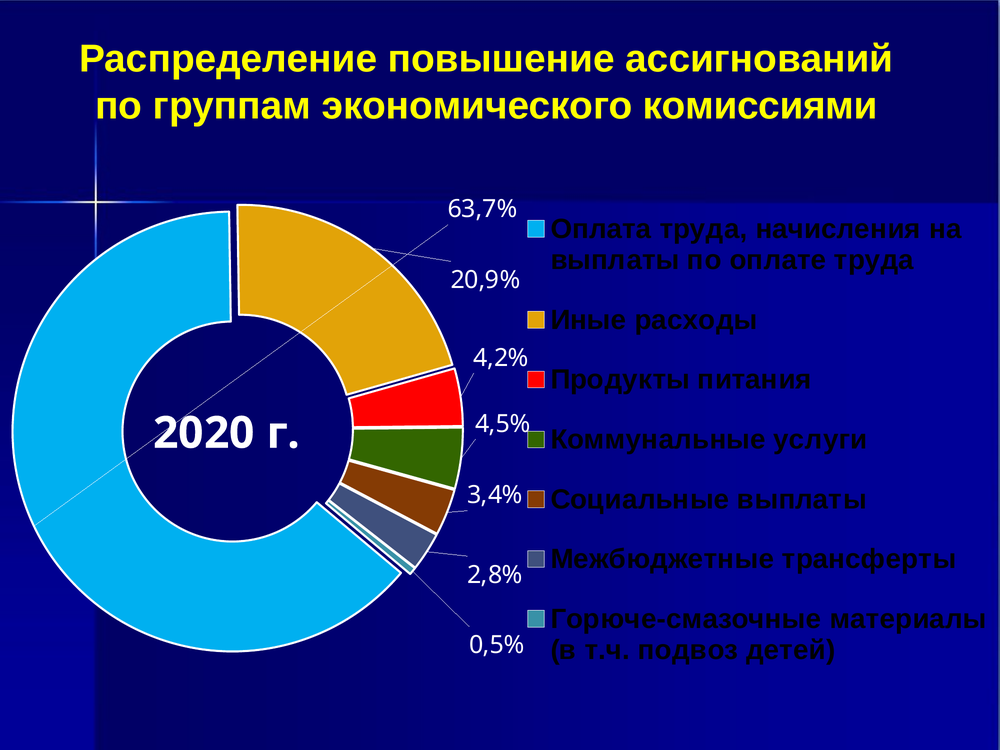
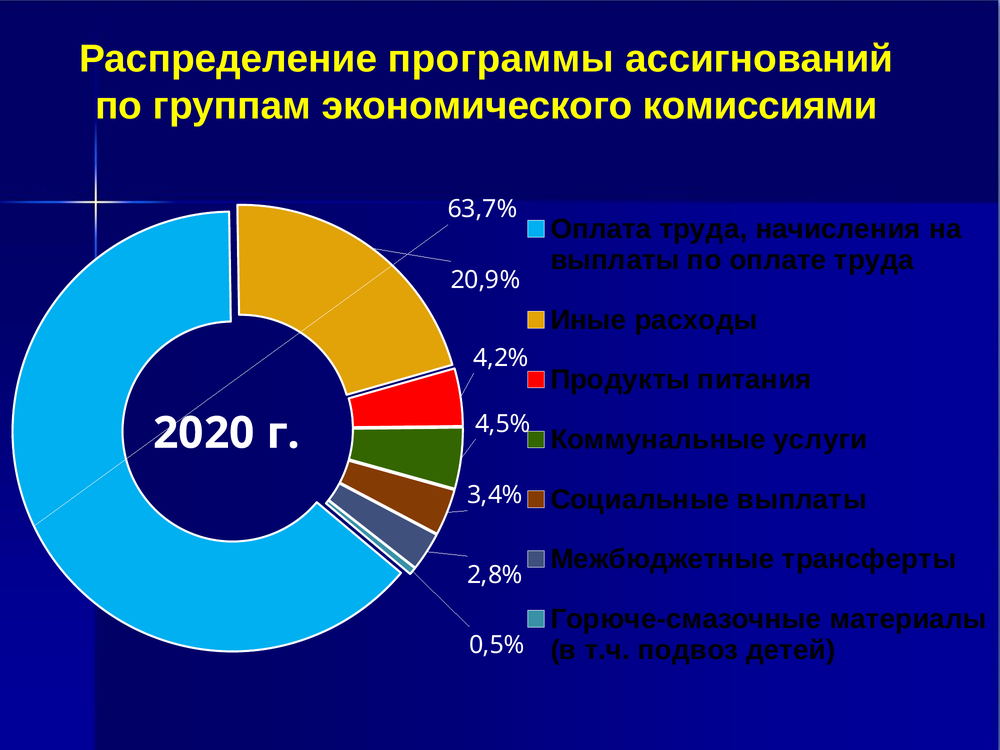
повышение: повышение -> программы
